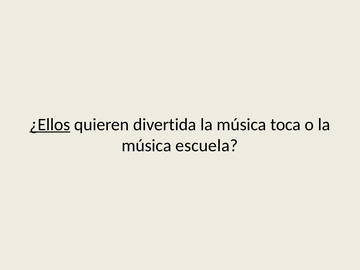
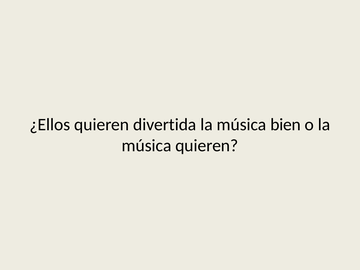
¿Ellos underline: present -> none
toca: toca -> bien
música escuela: escuela -> quieren
